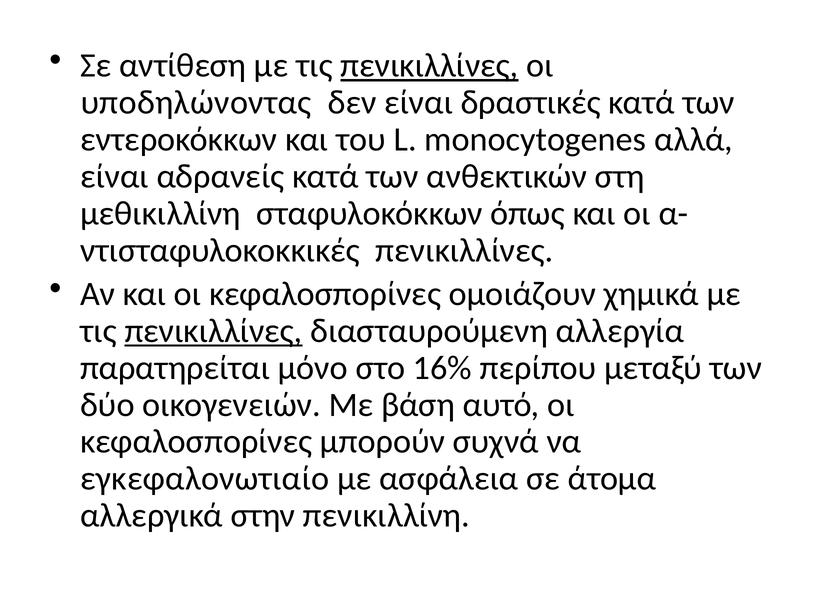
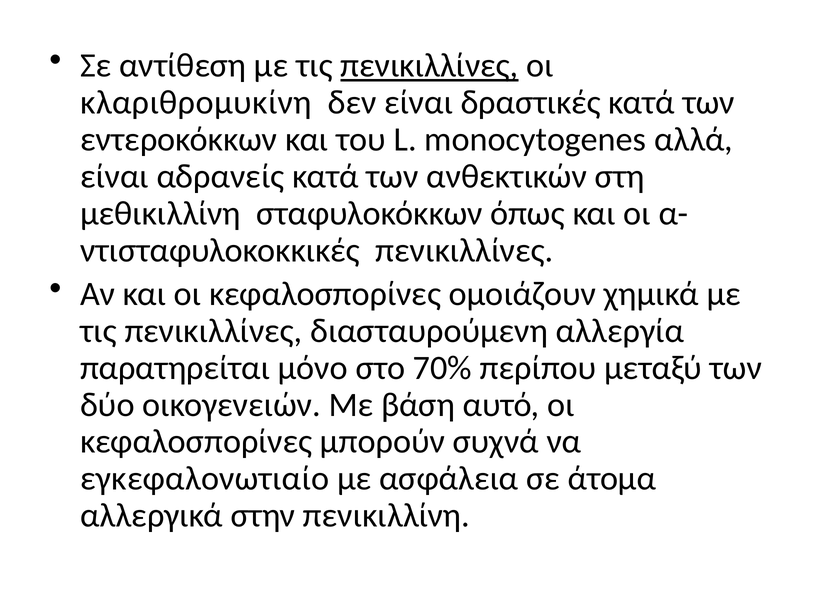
υποδηλώνοντας: υποδηλώνοντας -> κλαριθρομυκίνη
πενικιλλίνες at (213, 331) underline: present -> none
16%: 16% -> 70%
